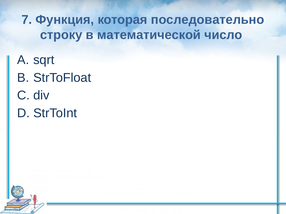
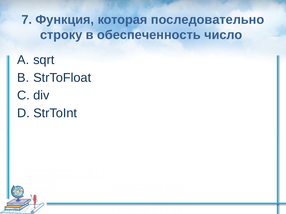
математической: математической -> обеспеченность
